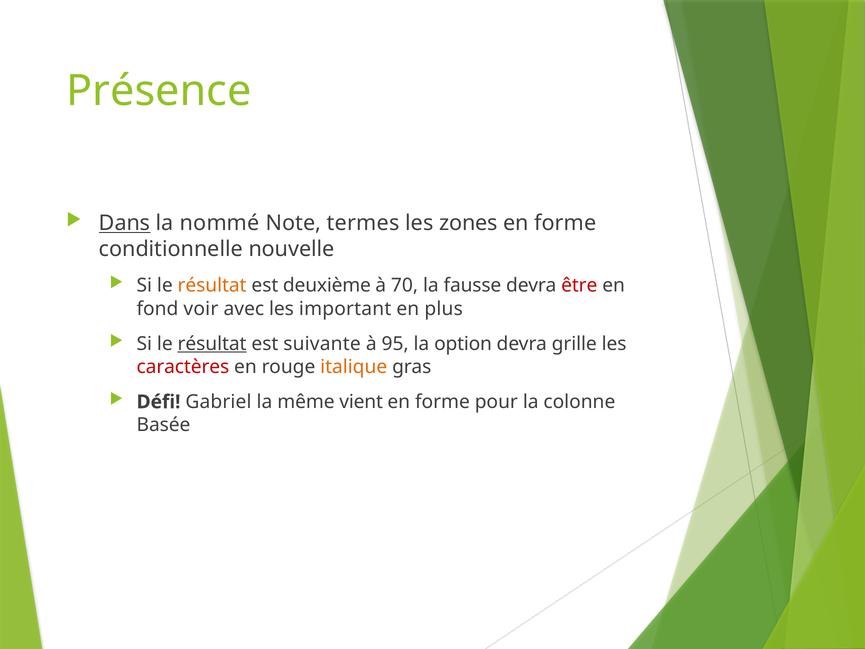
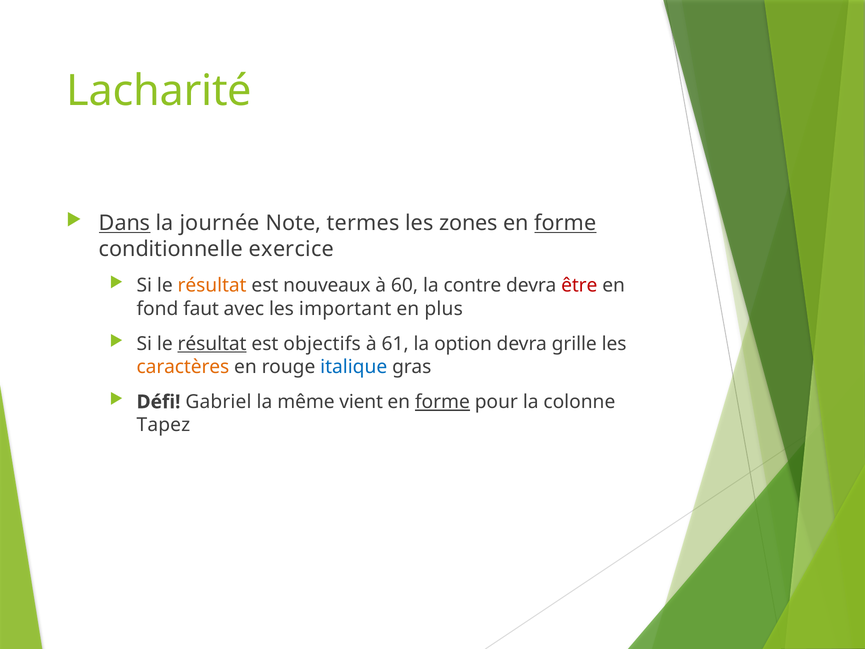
Présence: Présence -> Lacharité
nommé: nommé -> journée
forme at (565, 223) underline: none -> present
nouvelle: nouvelle -> exercice
deuxième: deuxième -> nouveaux
70: 70 -> 60
fausse: fausse -> contre
voir: voir -> faut
suivante: suivante -> objectifs
95: 95 -> 61
caractères colour: red -> orange
italique colour: orange -> blue
forme at (442, 402) underline: none -> present
Basée: Basée -> Tapez
